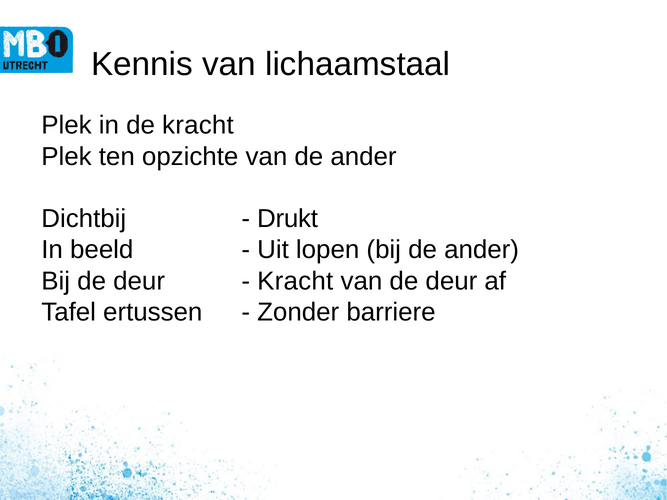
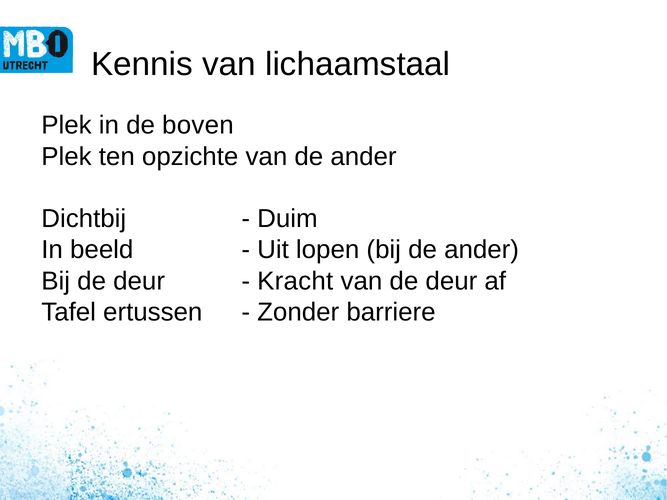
de kracht: kracht -> boven
Drukt: Drukt -> Duim
